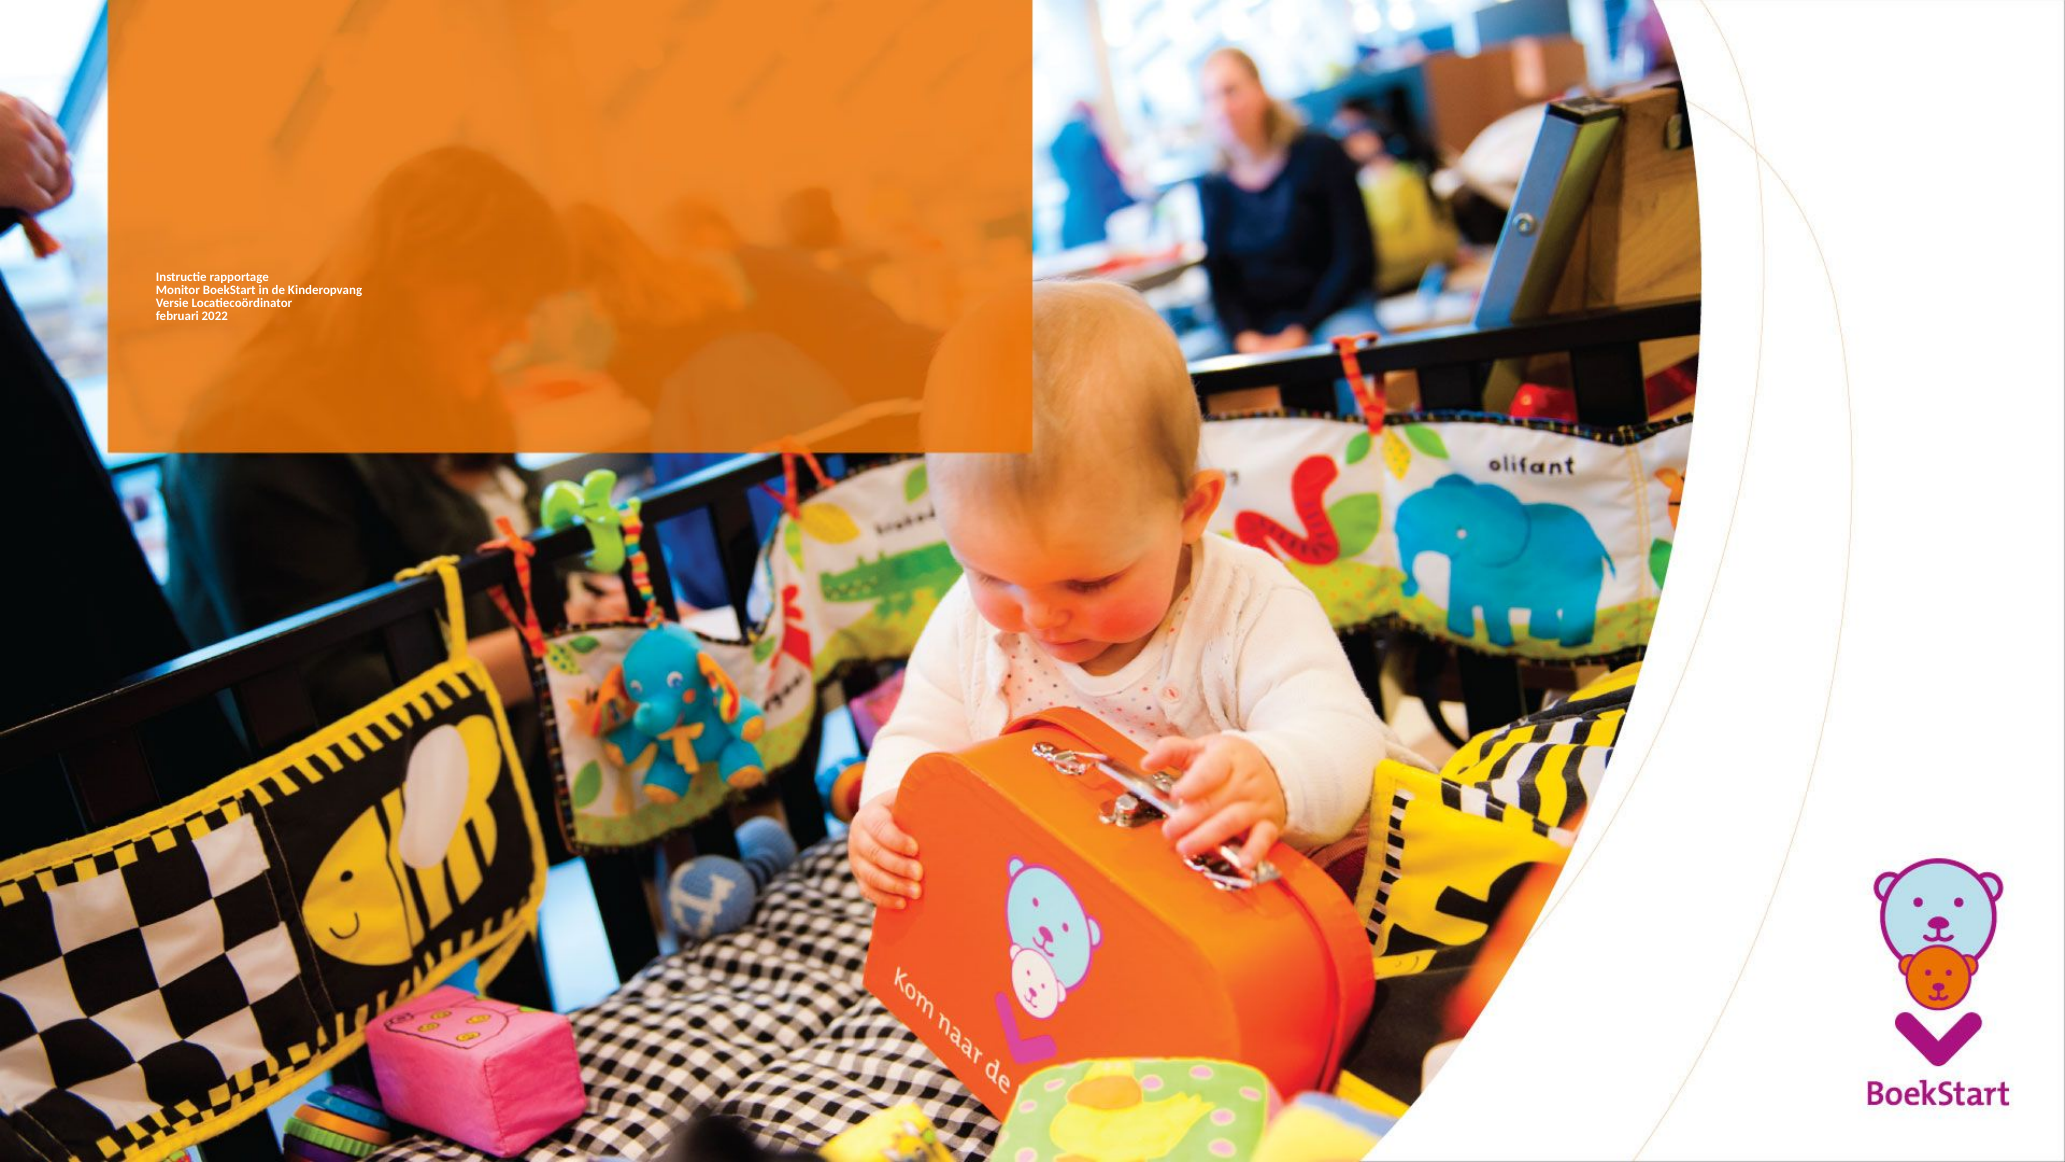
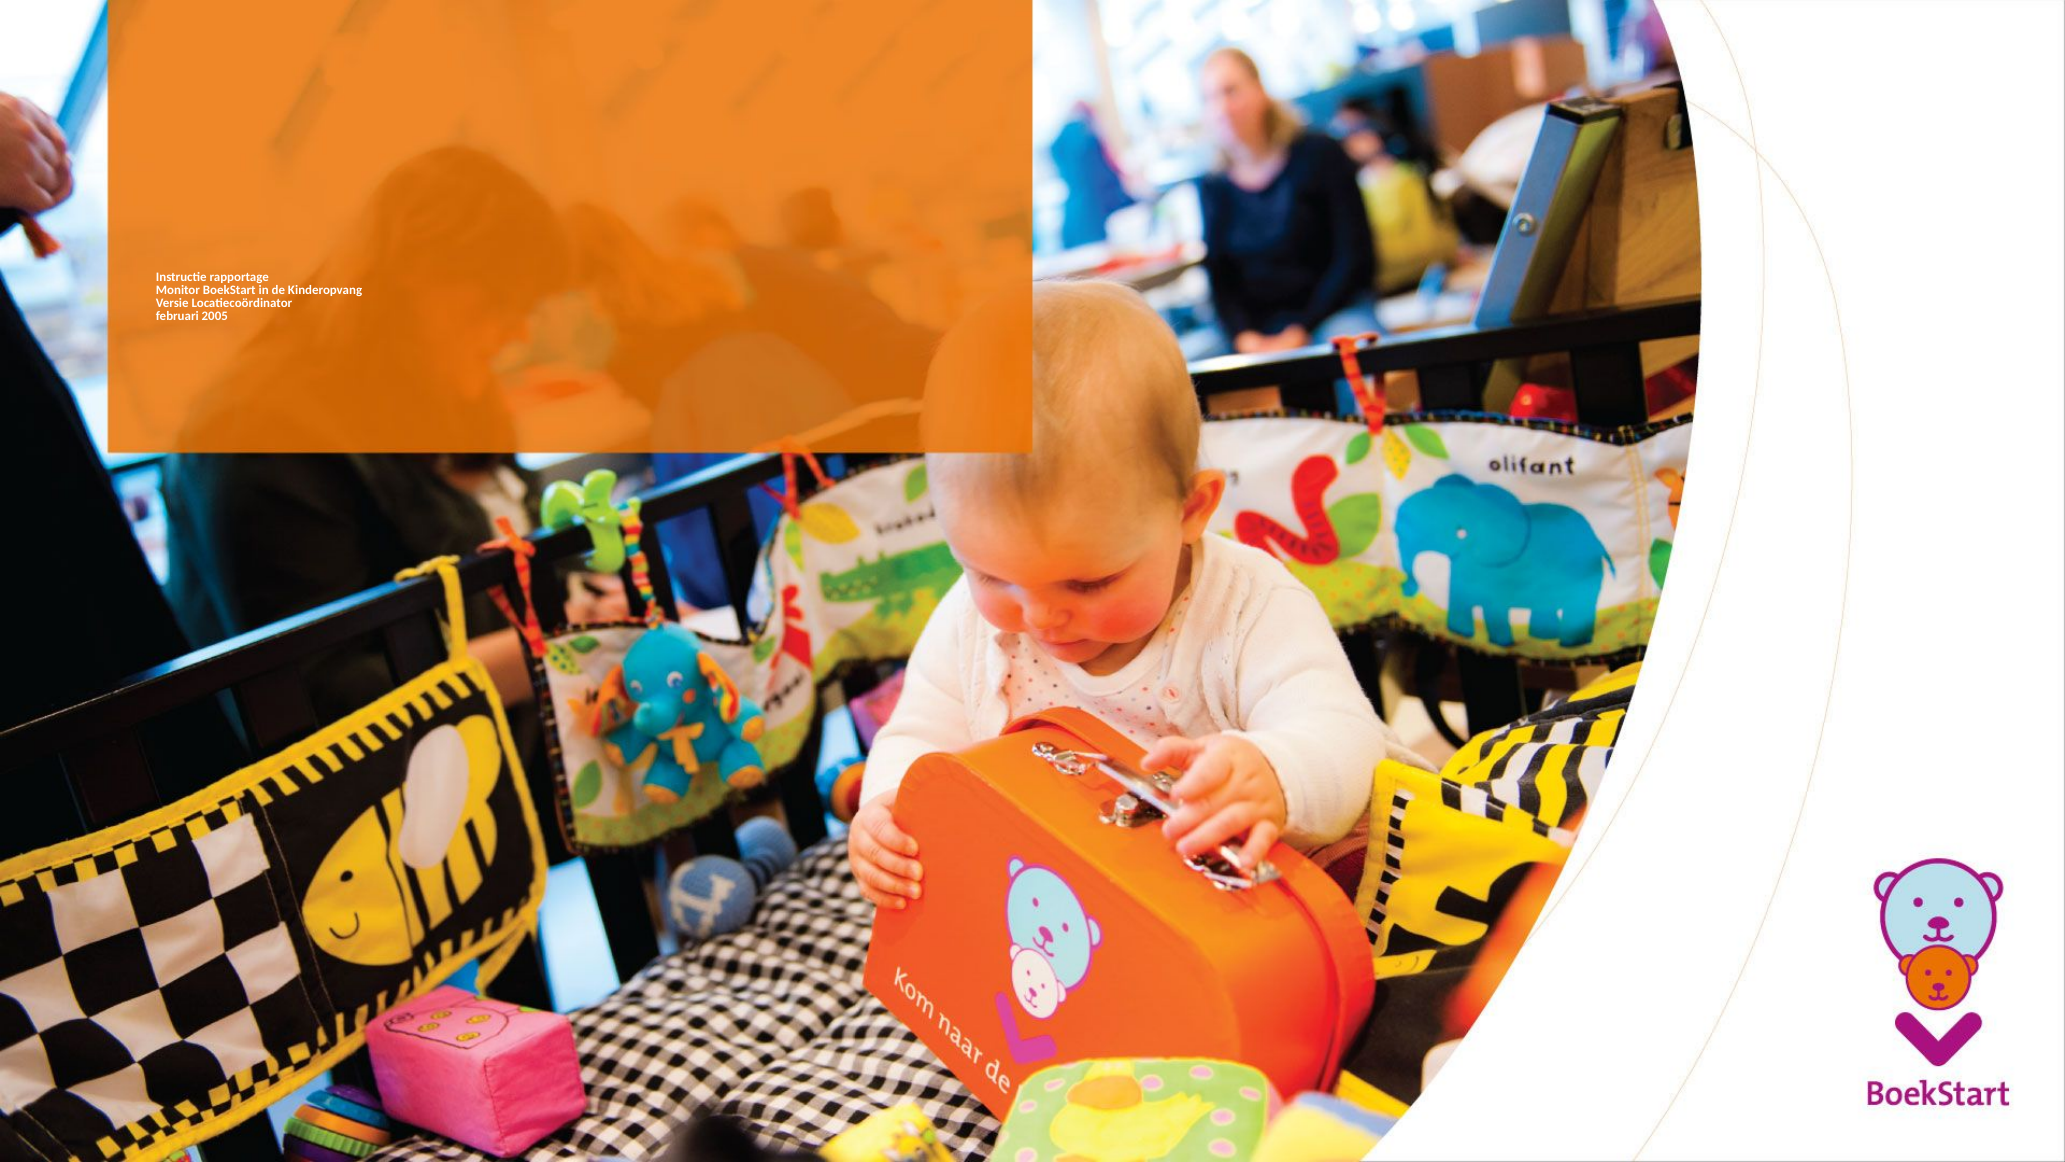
2022: 2022 -> 2005
